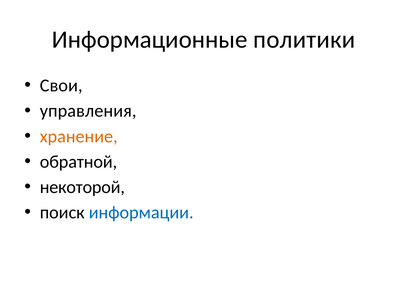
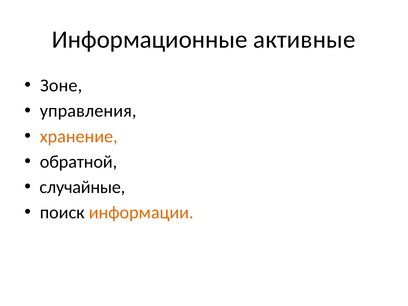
политики: политики -> активные
Свои: Свои -> Зоне
некоторой: некоторой -> случайные
информации colour: blue -> orange
